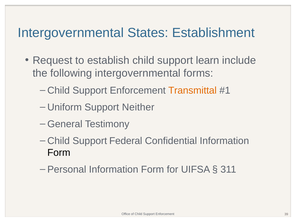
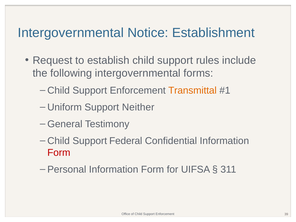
States: States -> Notice
learn: learn -> rules
Form at (59, 153) colour: black -> red
